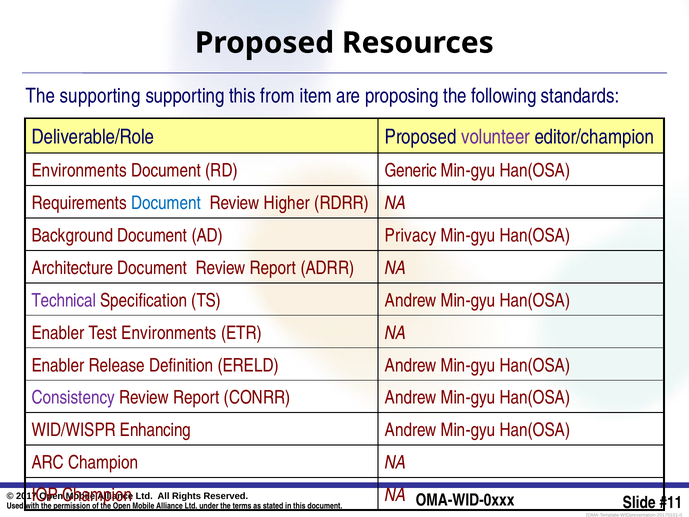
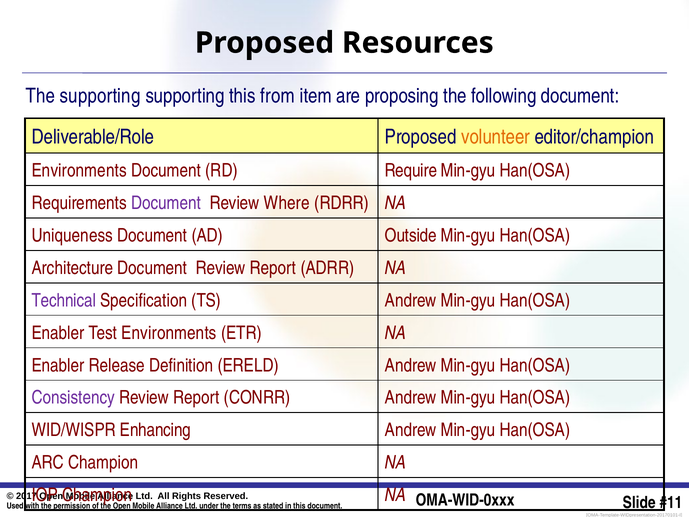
following standards: standards -> document
volunteer colour: purple -> orange
Generic: Generic -> Require
Document at (166, 203) colour: blue -> purple
Higher: Higher -> Where
Background: Background -> Uniqueness
Privacy: Privacy -> Outside
